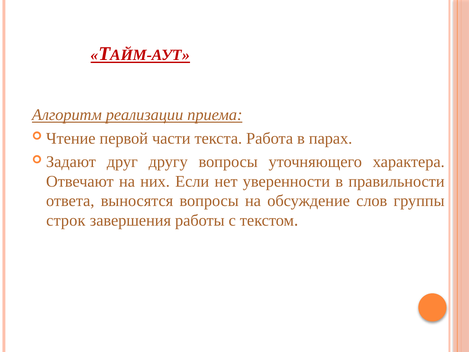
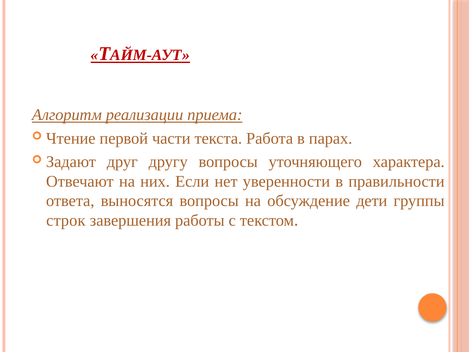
слов: слов -> дети
